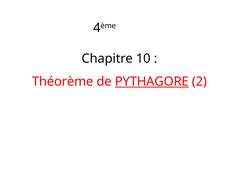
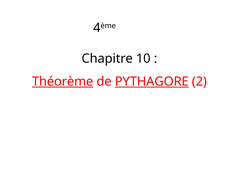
Théorème underline: none -> present
